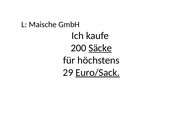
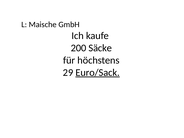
Säcke underline: present -> none
